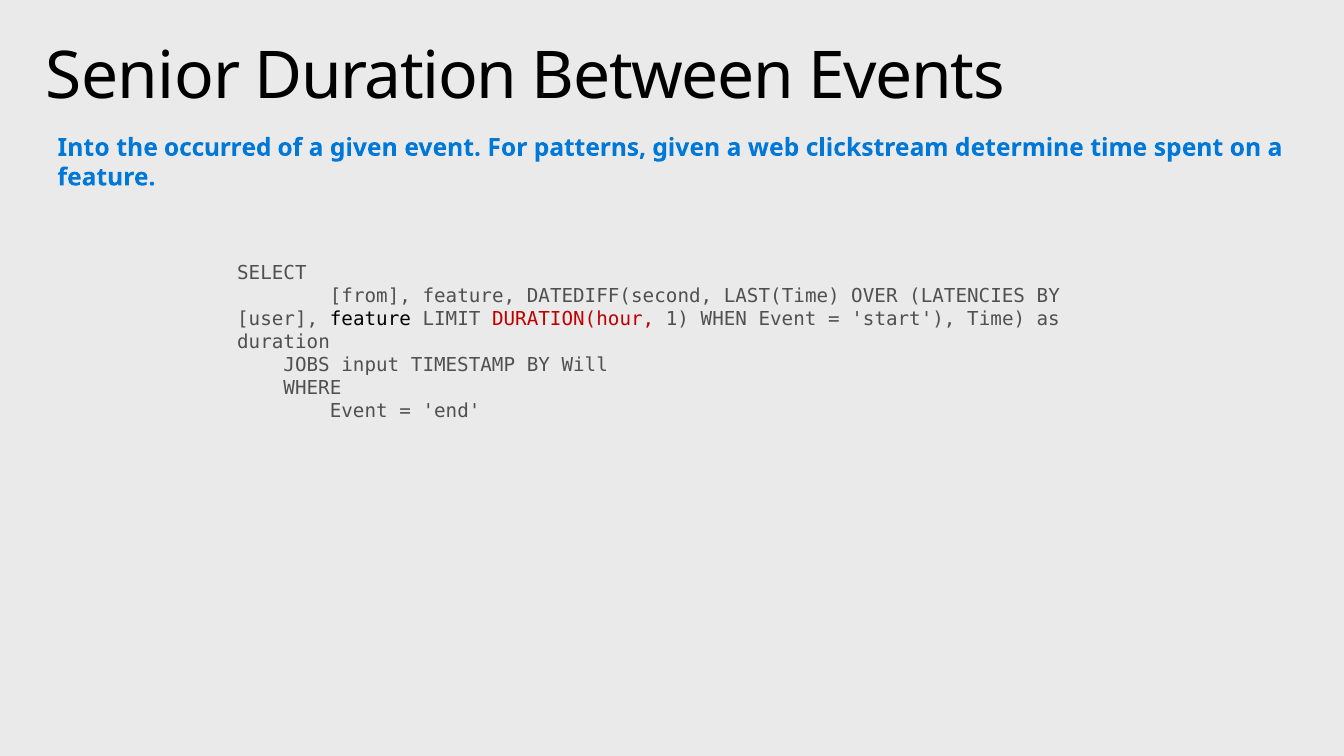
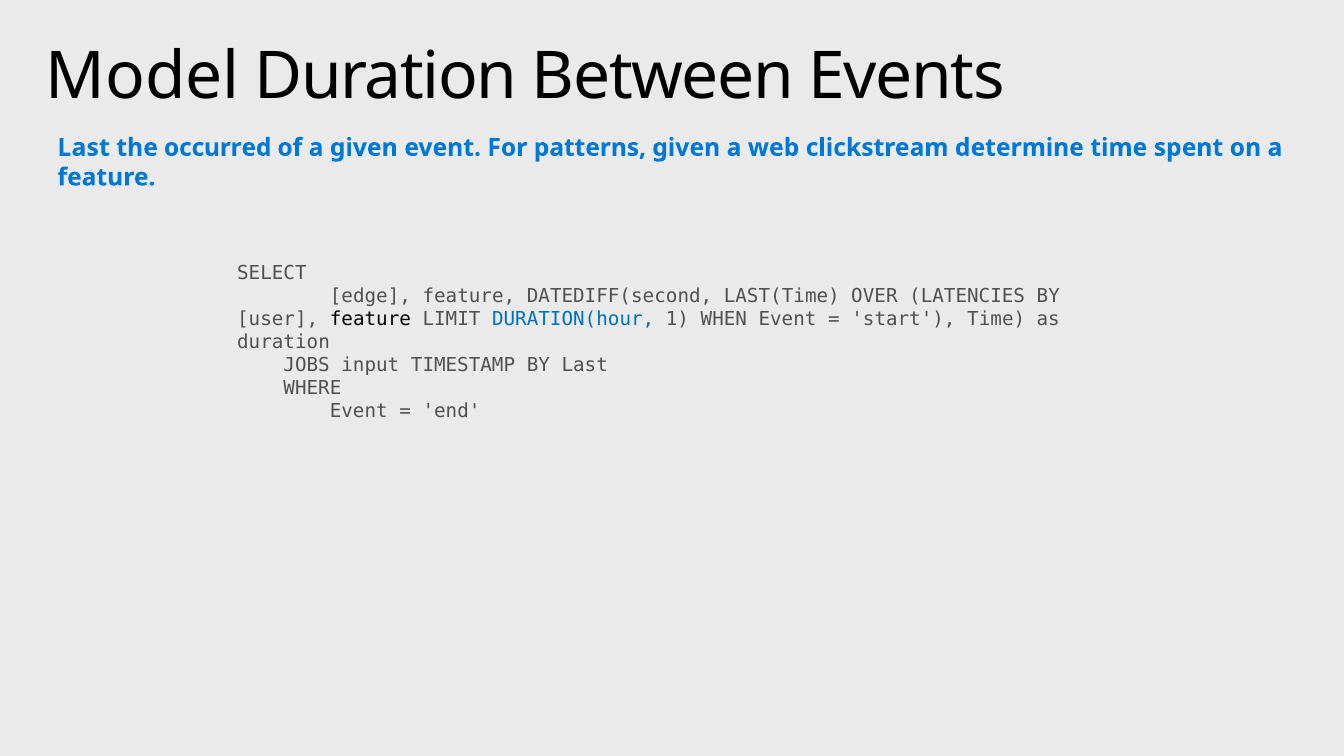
Senior: Senior -> Model
Into at (84, 148): Into -> Last
from: from -> edge
DURATION(hour colour: red -> blue
BY Will: Will -> Last
